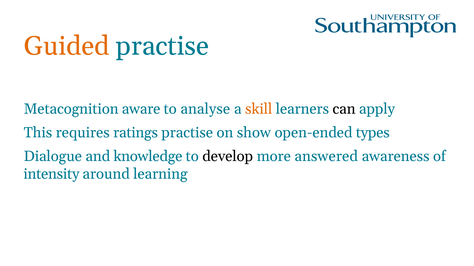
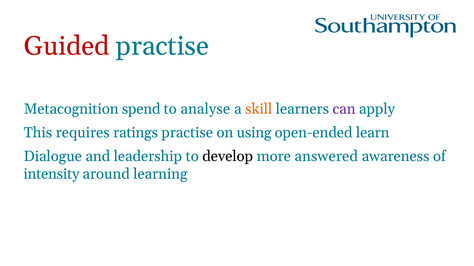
Guided colour: orange -> red
aware: aware -> spend
can colour: black -> purple
show: show -> using
types: types -> learn
knowledge: knowledge -> leadership
